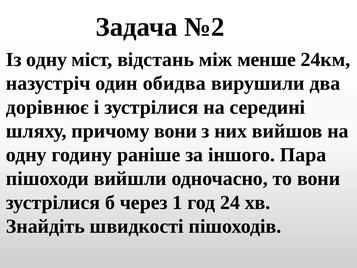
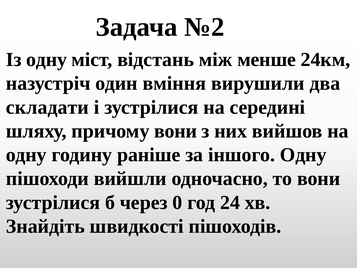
обидва: обидва -> вміння
дорівнює: дорівнює -> складати
іншого Пара: Пара -> Одну
1: 1 -> 0
